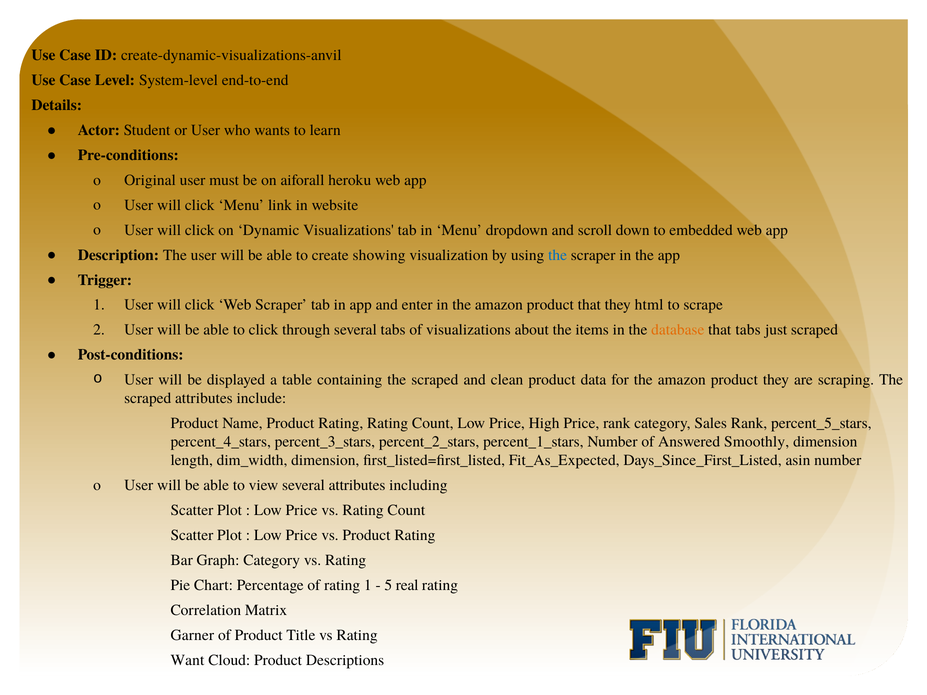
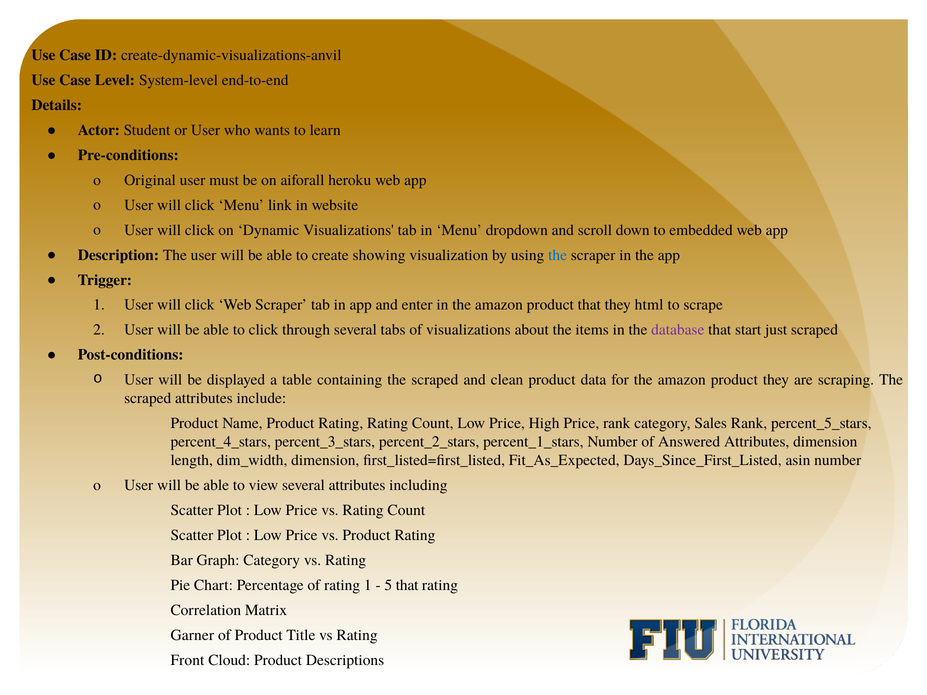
database colour: orange -> purple
that tabs: tabs -> start
Answered Smoothly: Smoothly -> Attributes
5 real: real -> that
Want: Want -> Front
